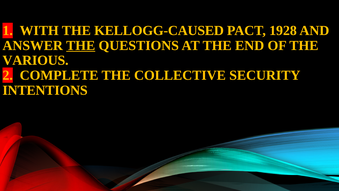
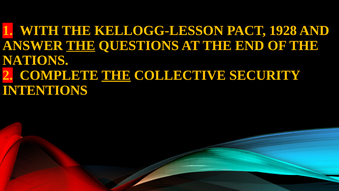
KELLOGG-CAUSED: KELLOGG-CAUSED -> KELLOGG-LESSON
VARIOUS: VARIOUS -> NATIONS
THE at (116, 75) underline: none -> present
